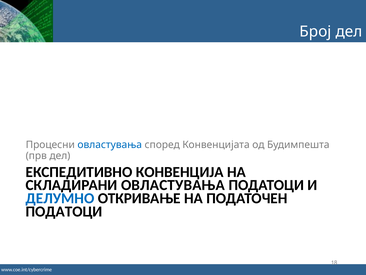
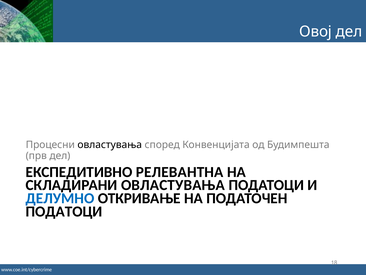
Број: Број -> Овој
овластувања at (110, 145) colour: blue -> black
КОНВЕНЦИЈА: КОНВЕНЦИЈА -> РЕЛЕВАНТНА
